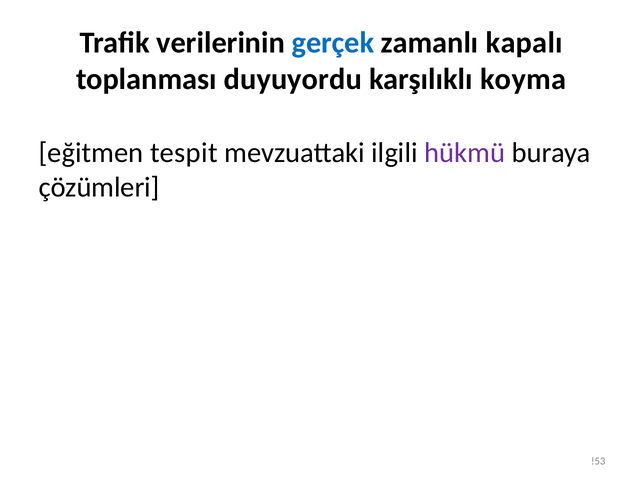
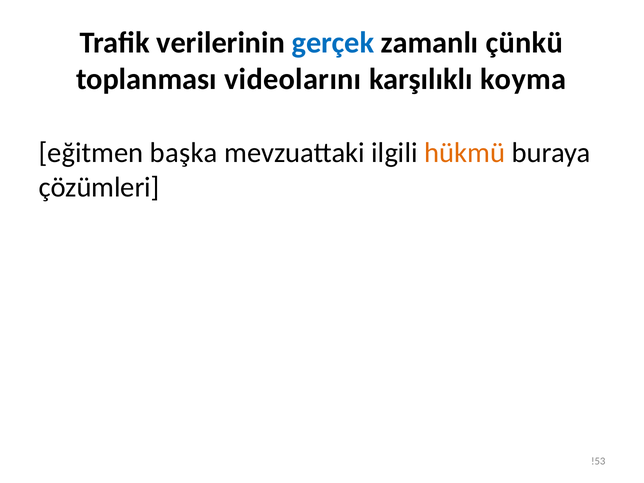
kapalı: kapalı -> çünkü
duyuyordu: duyuyordu -> videolarını
tespit: tespit -> başka
hükmü colour: purple -> orange
